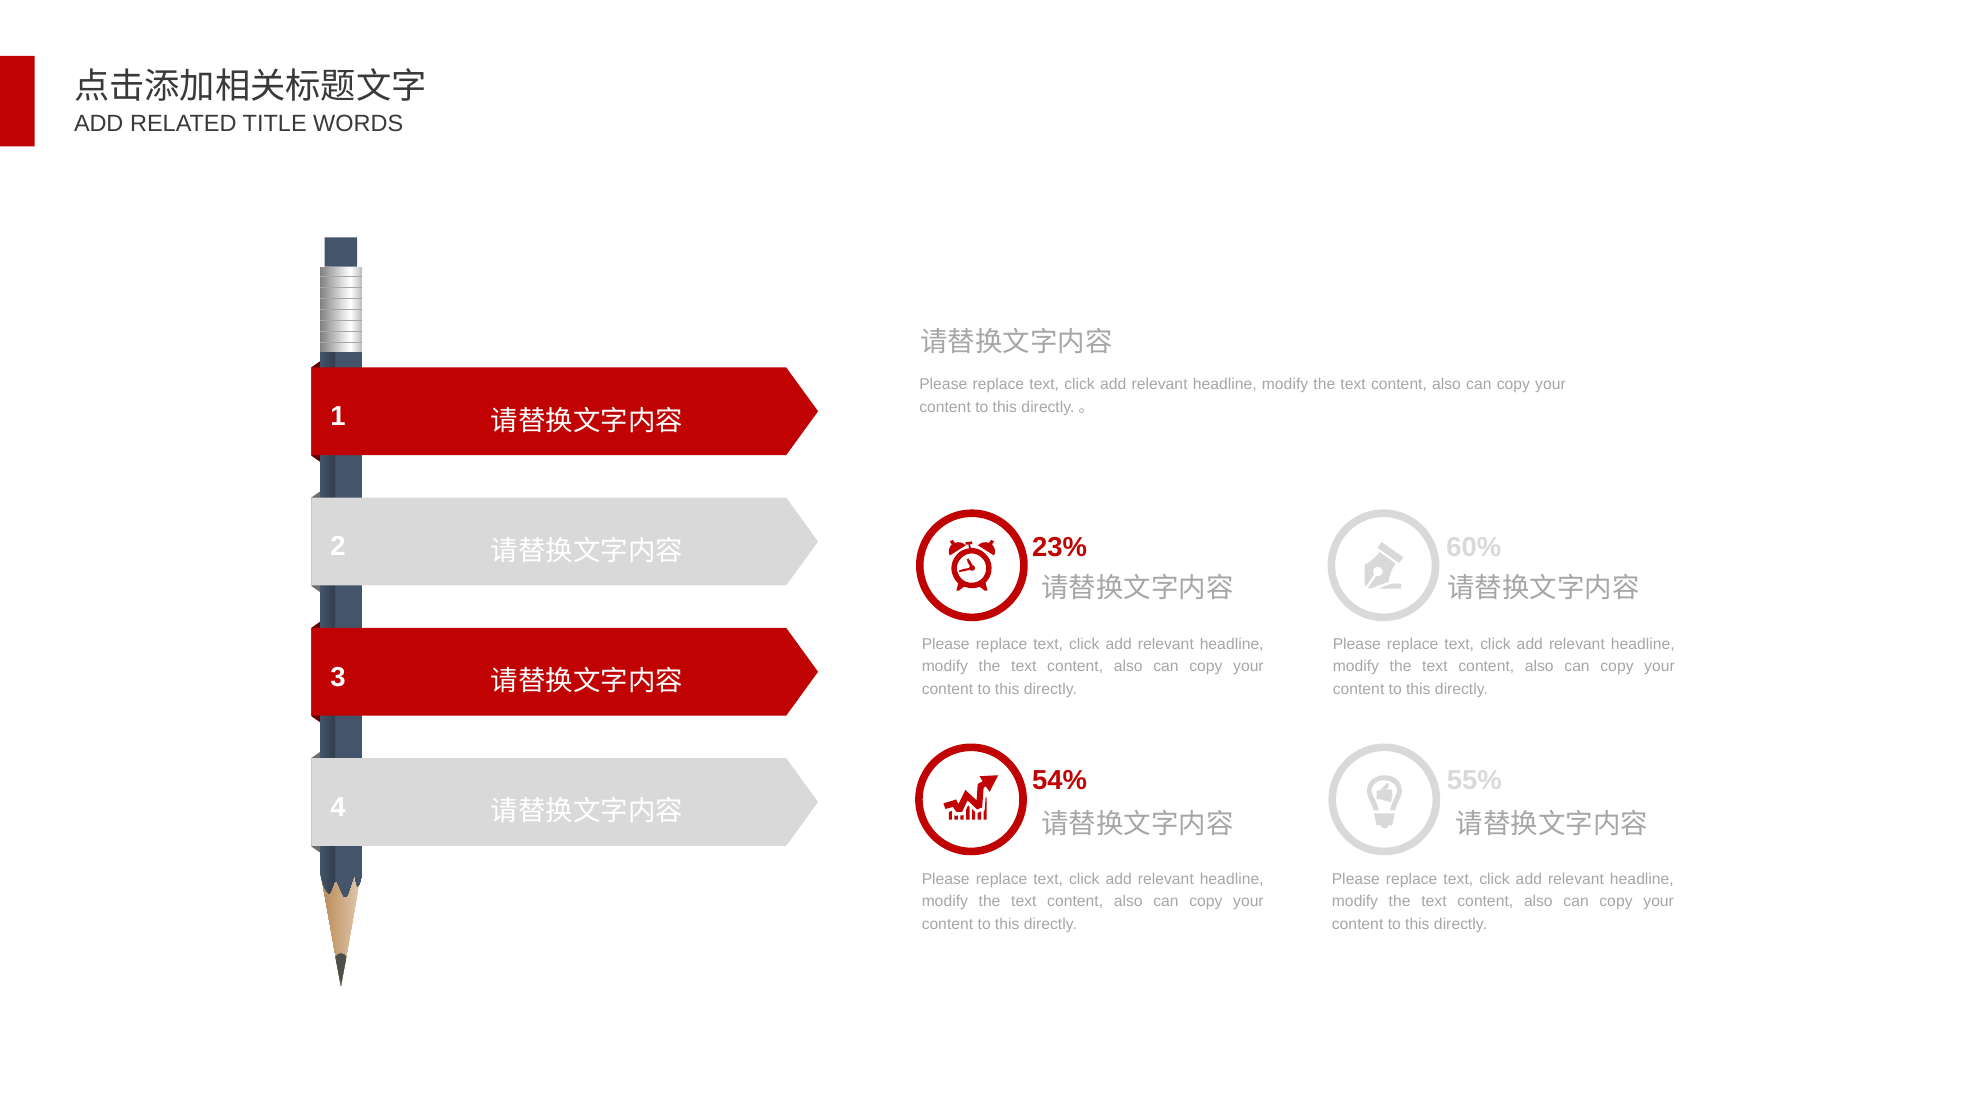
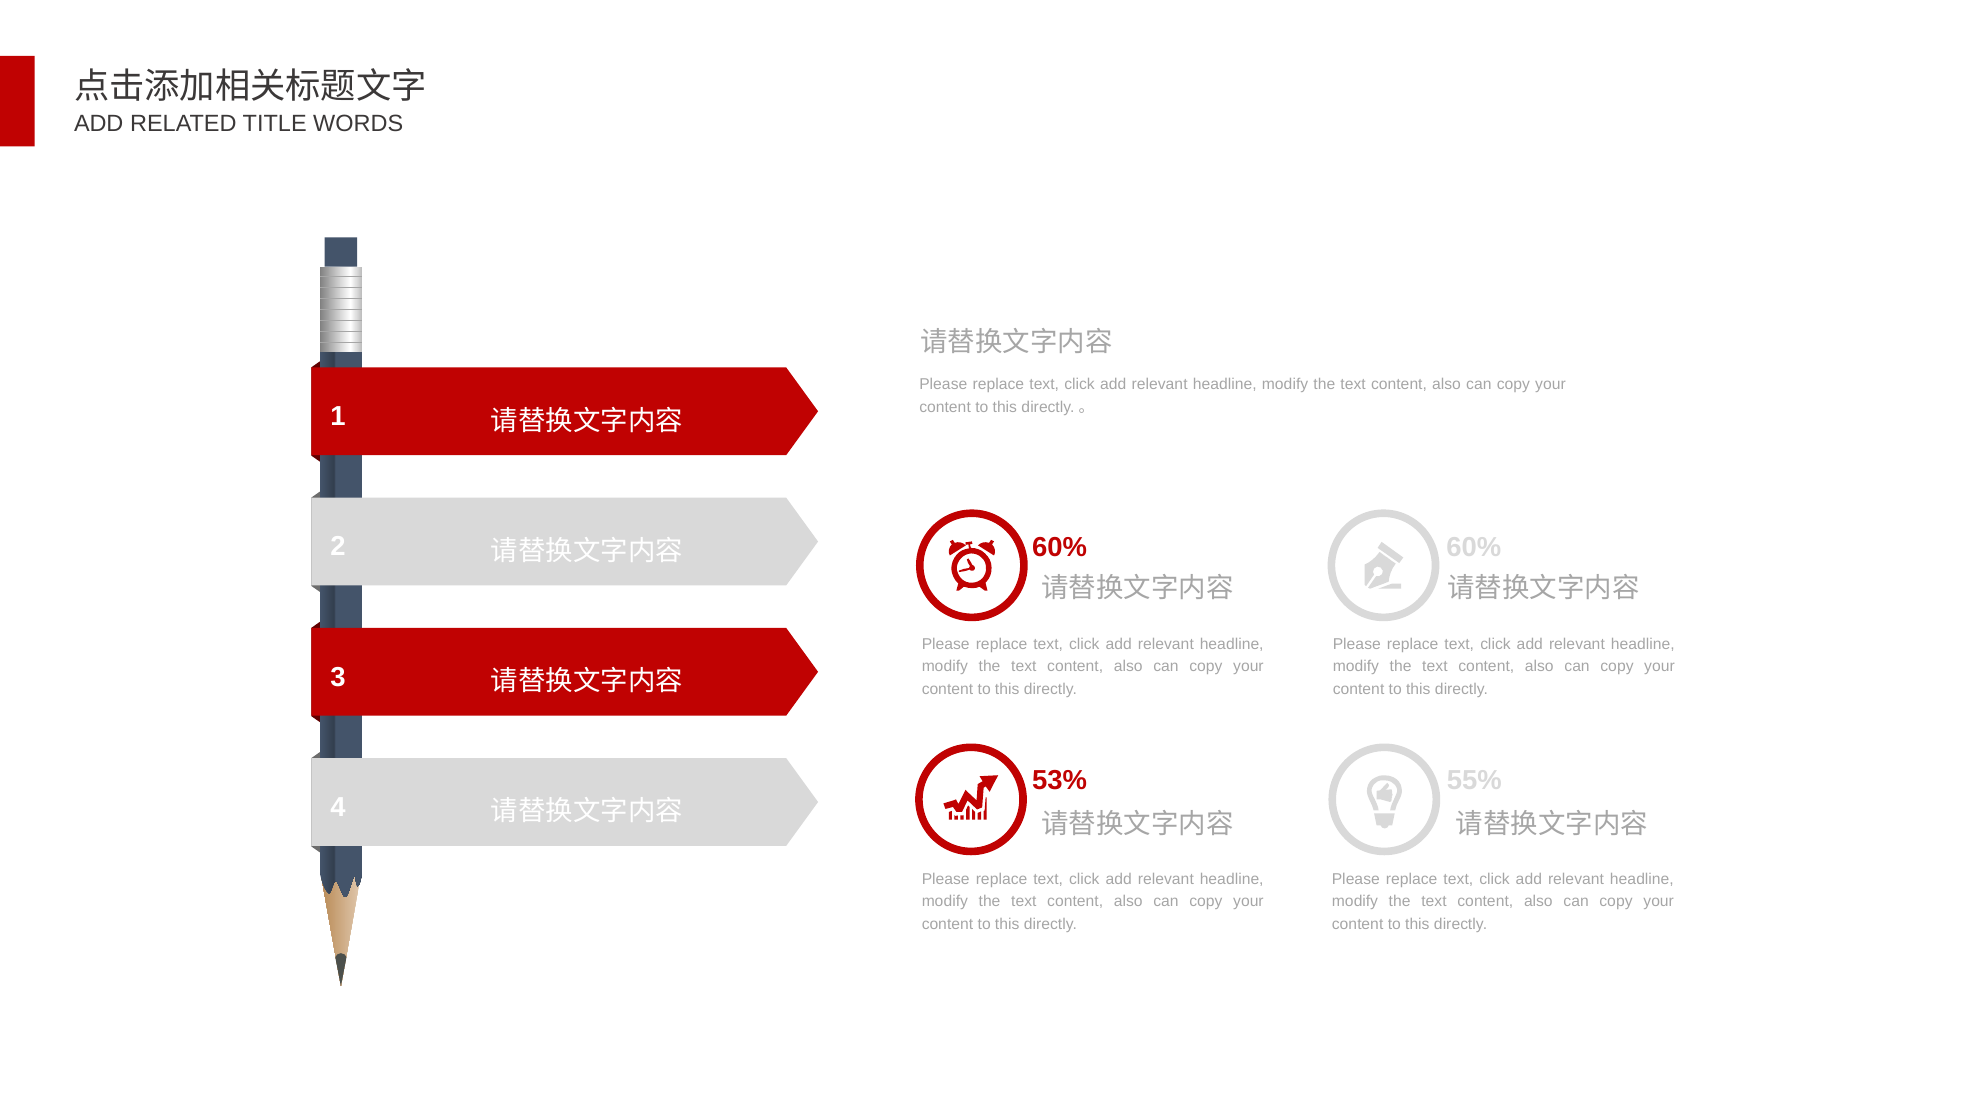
23% at (1060, 547): 23% -> 60%
54%: 54% -> 53%
